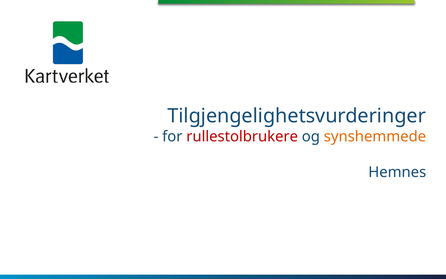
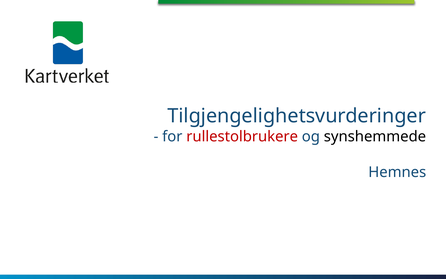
synshemmede colour: orange -> black
